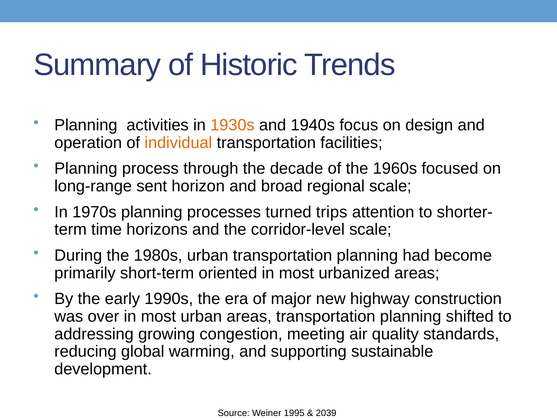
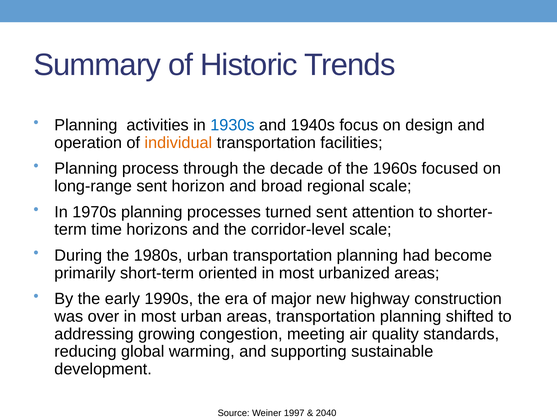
1930s colour: orange -> blue
turned trips: trips -> sent
1995: 1995 -> 1997
2039: 2039 -> 2040
